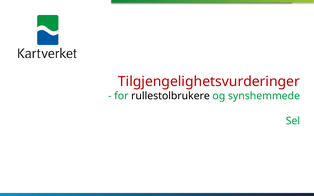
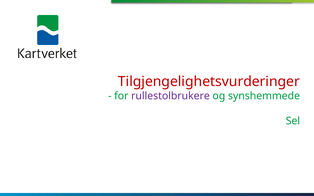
rullestolbrukere colour: black -> purple
